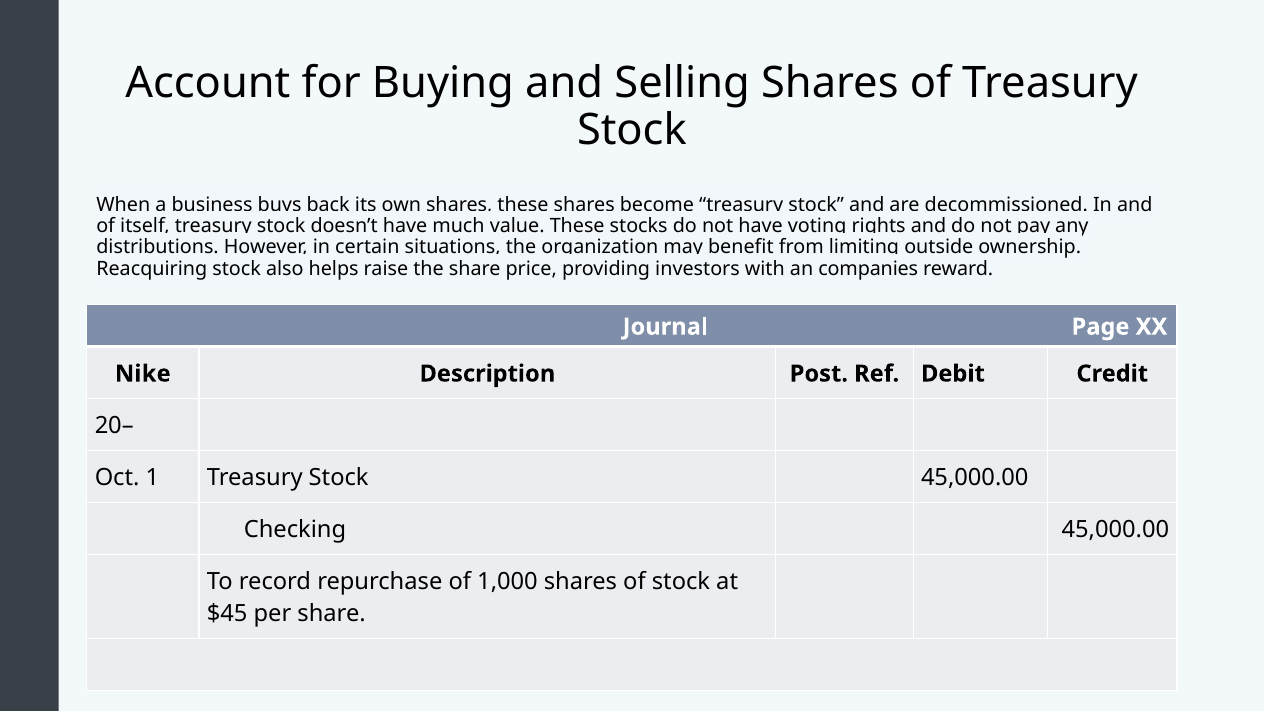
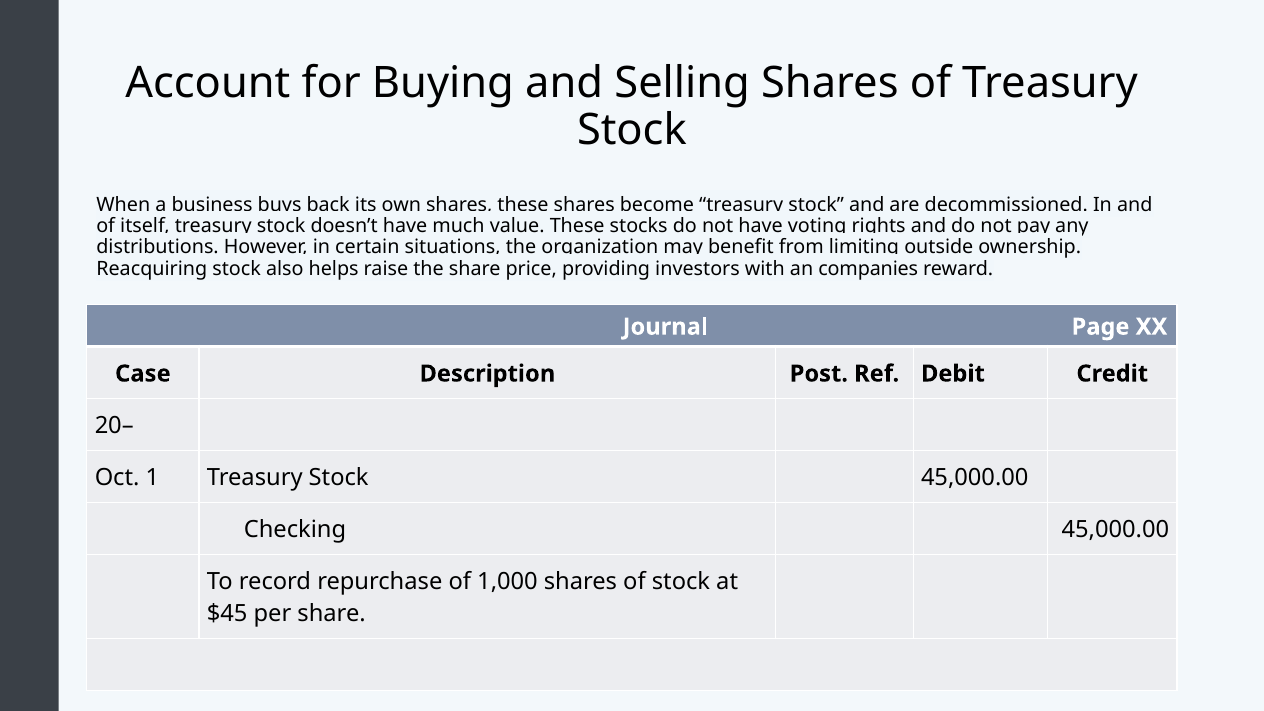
Nike: Nike -> Case
